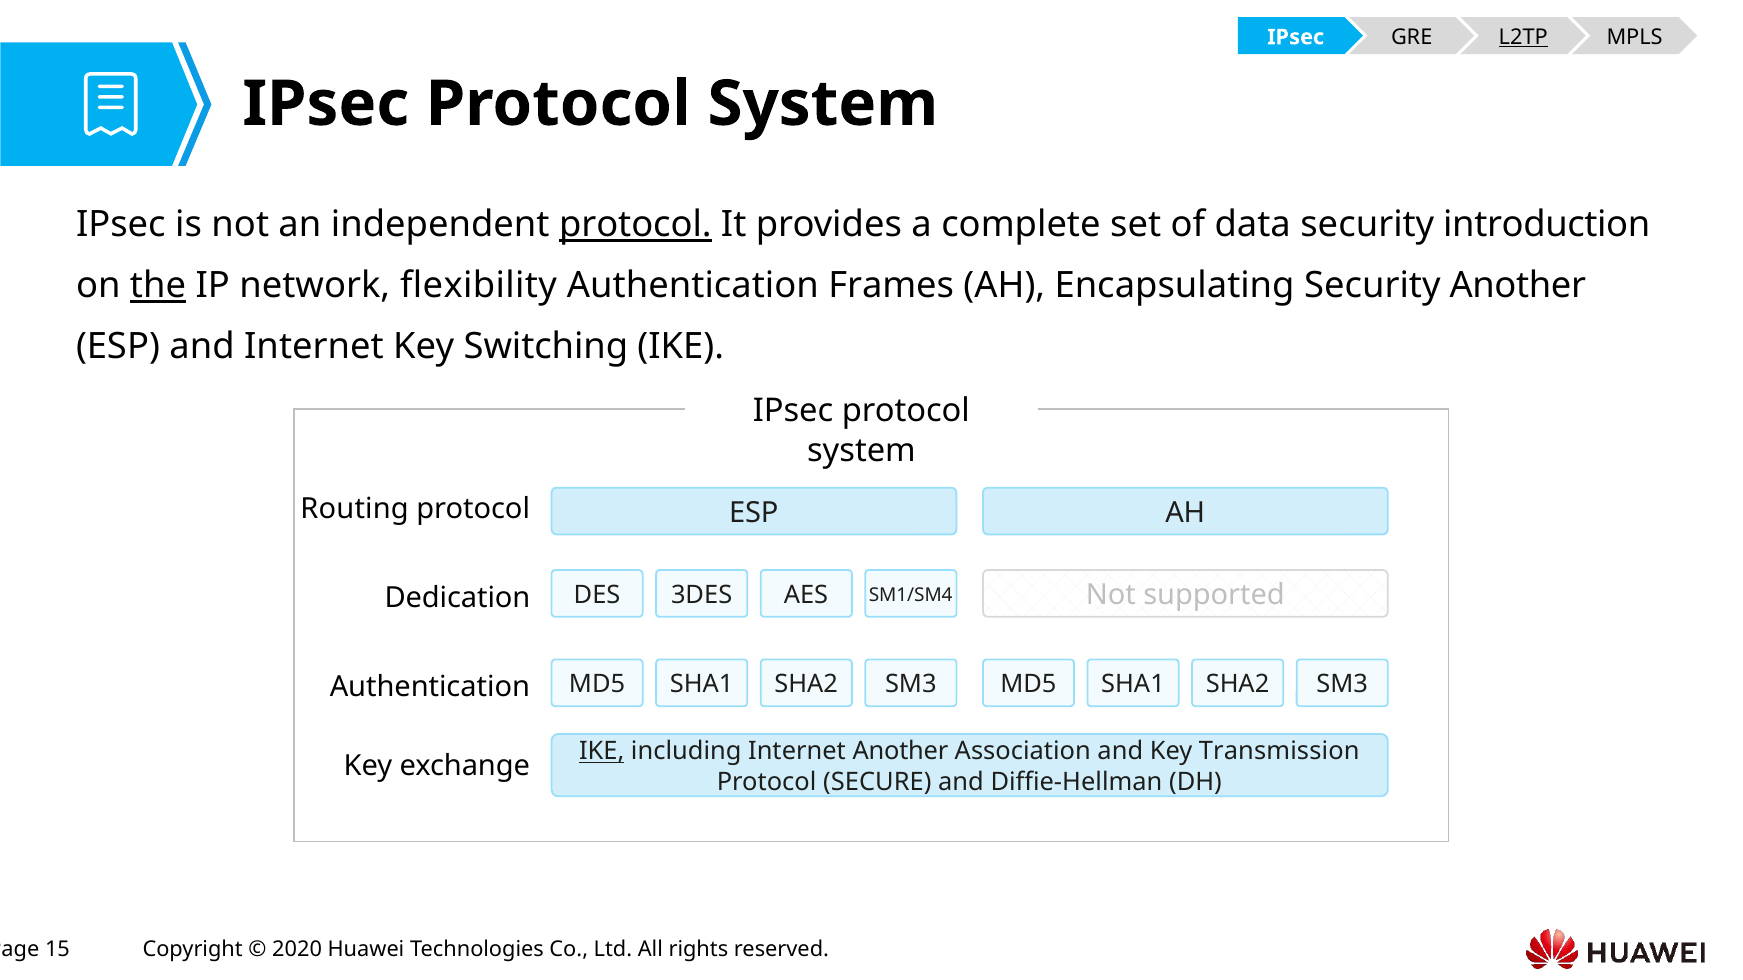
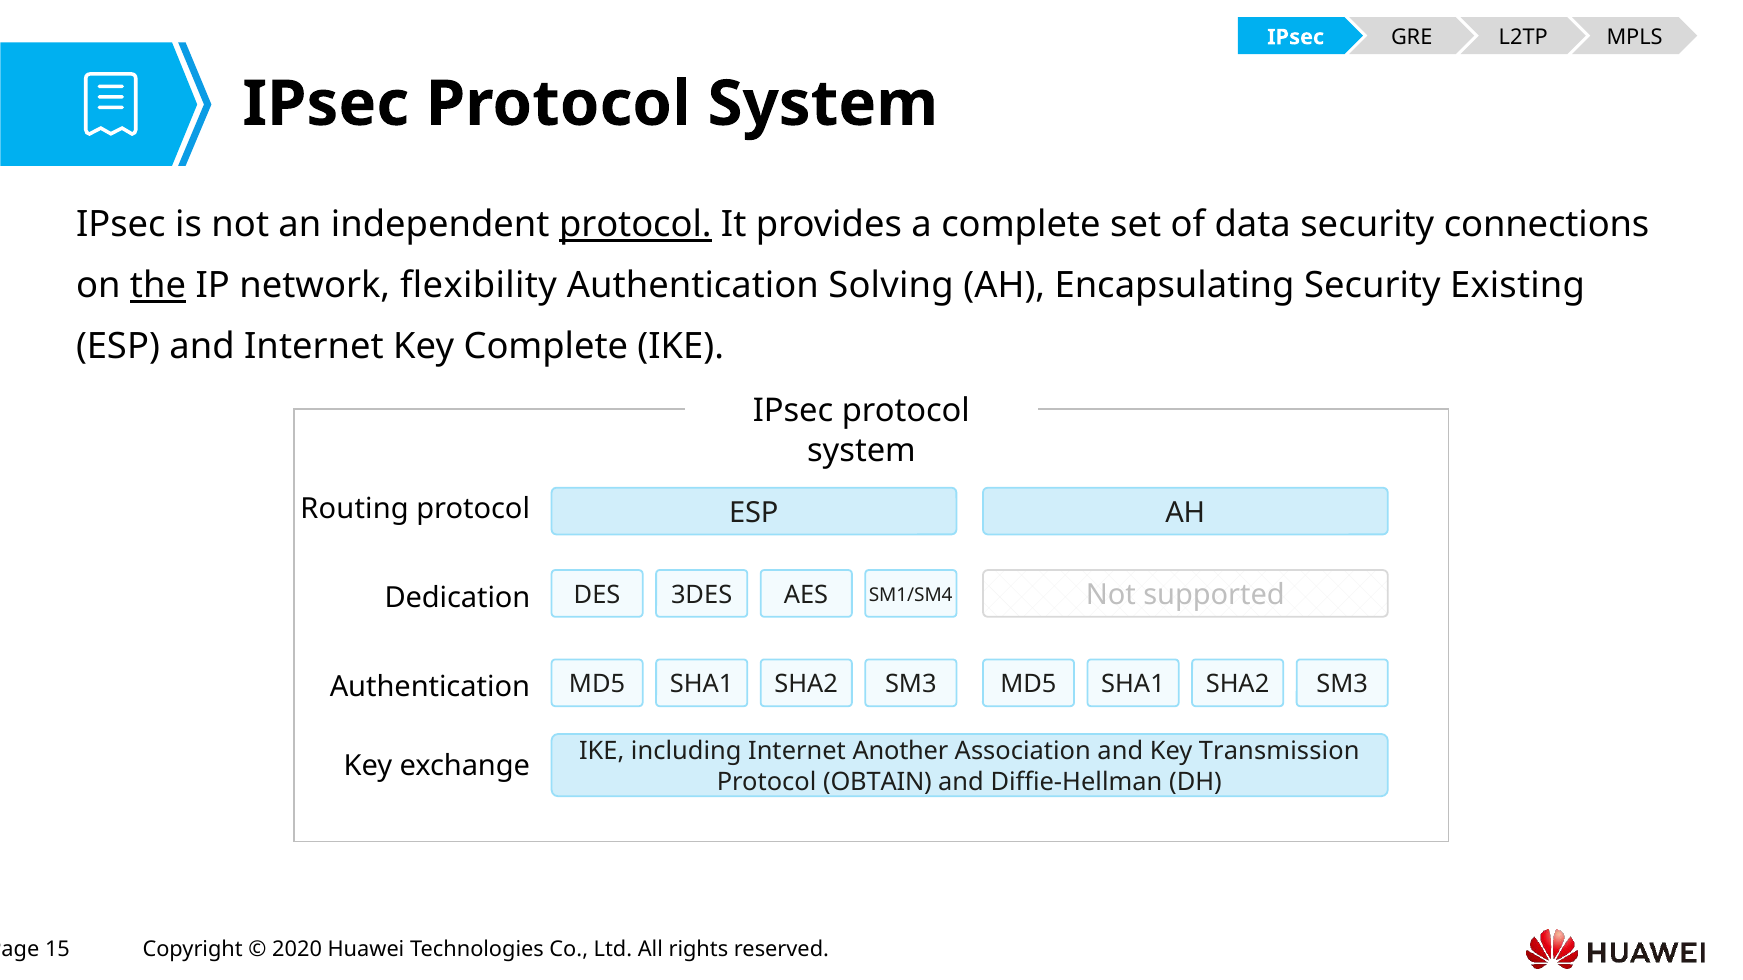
L2TP underline: present -> none
introduction: introduction -> connections
Frames: Frames -> Solving
Security Another: Another -> Existing
Key Switching: Switching -> Complete
IKE at (602, 752) underline: present -> none
SECURE: SECURE -> OBTAIN
